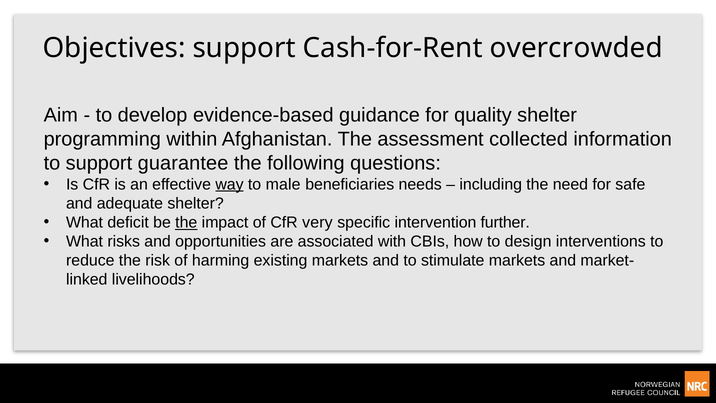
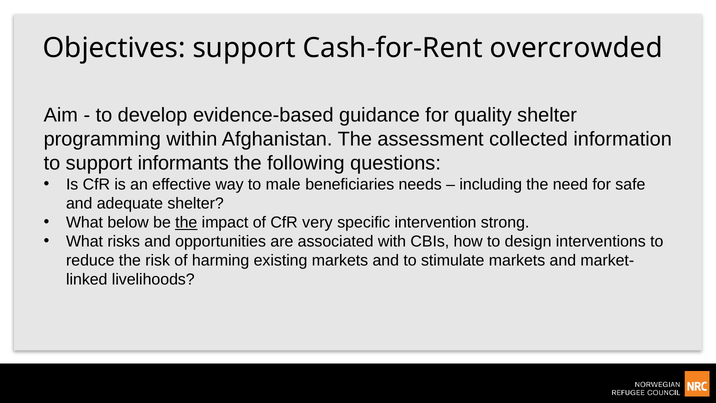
guarantee: guarantee -> informants
way underline: present -> none
deficit: deficit -> below
further: further -> strong
